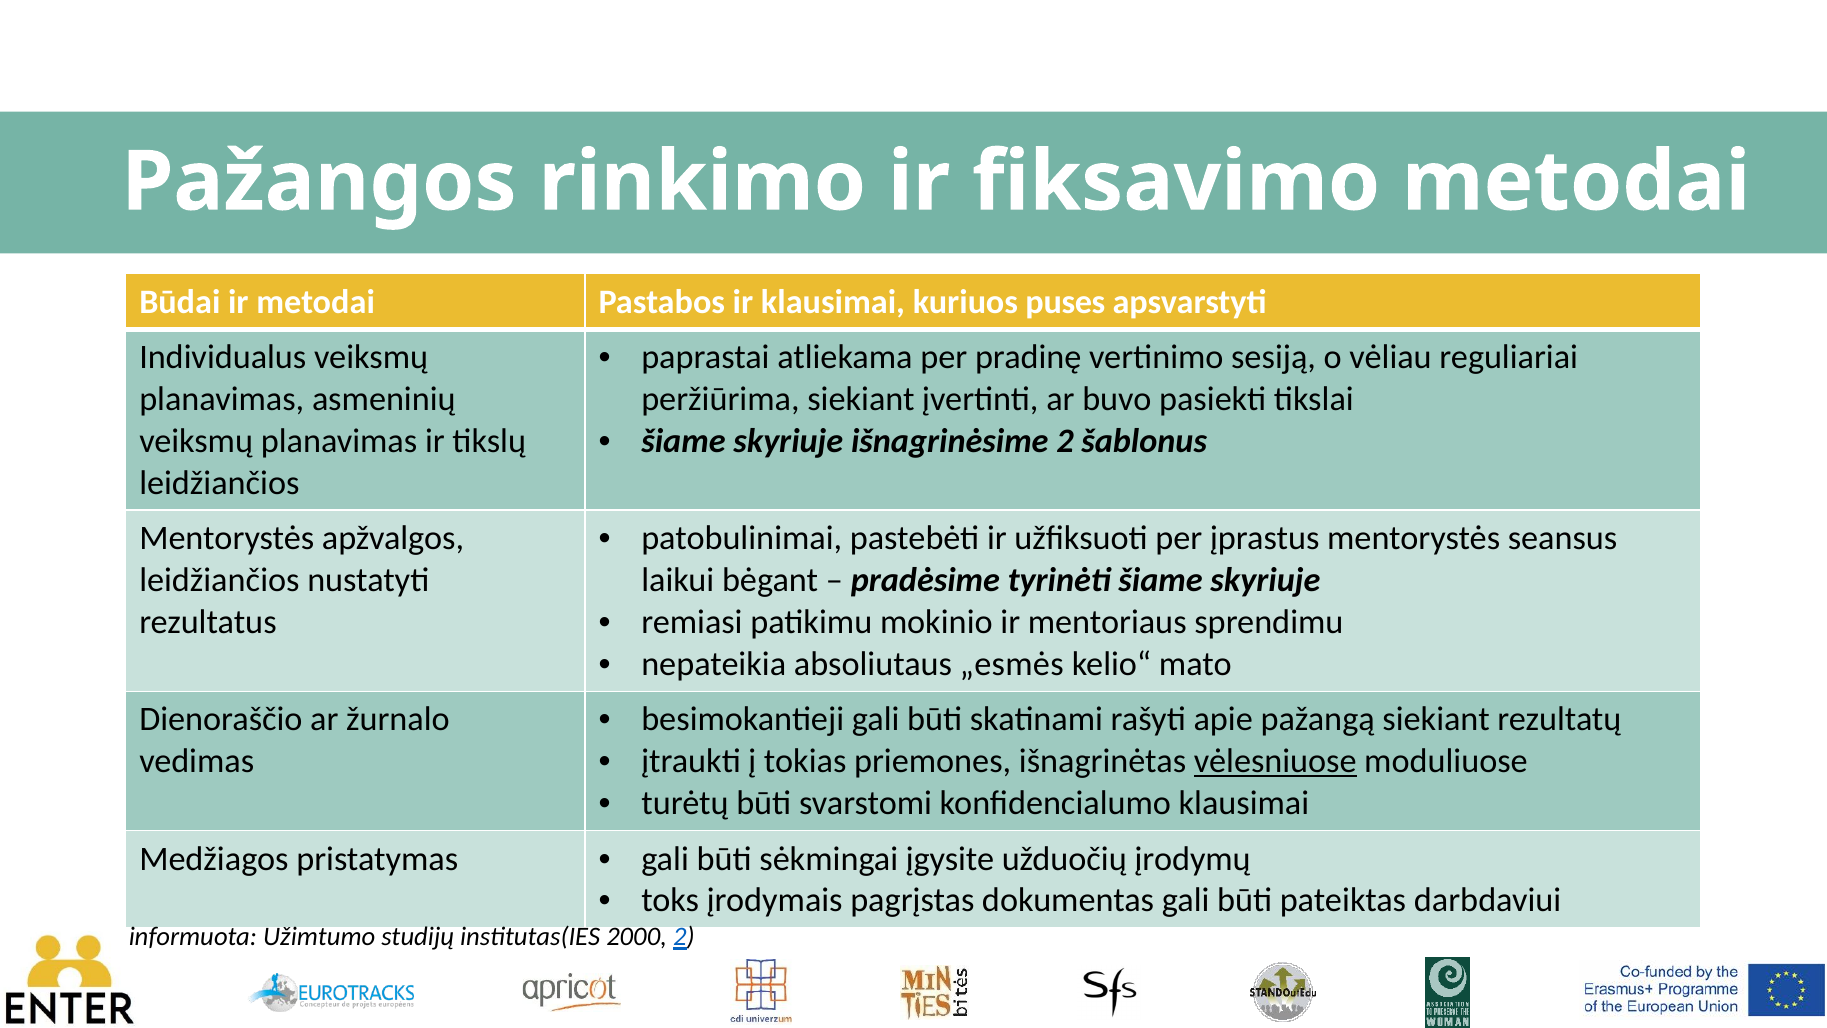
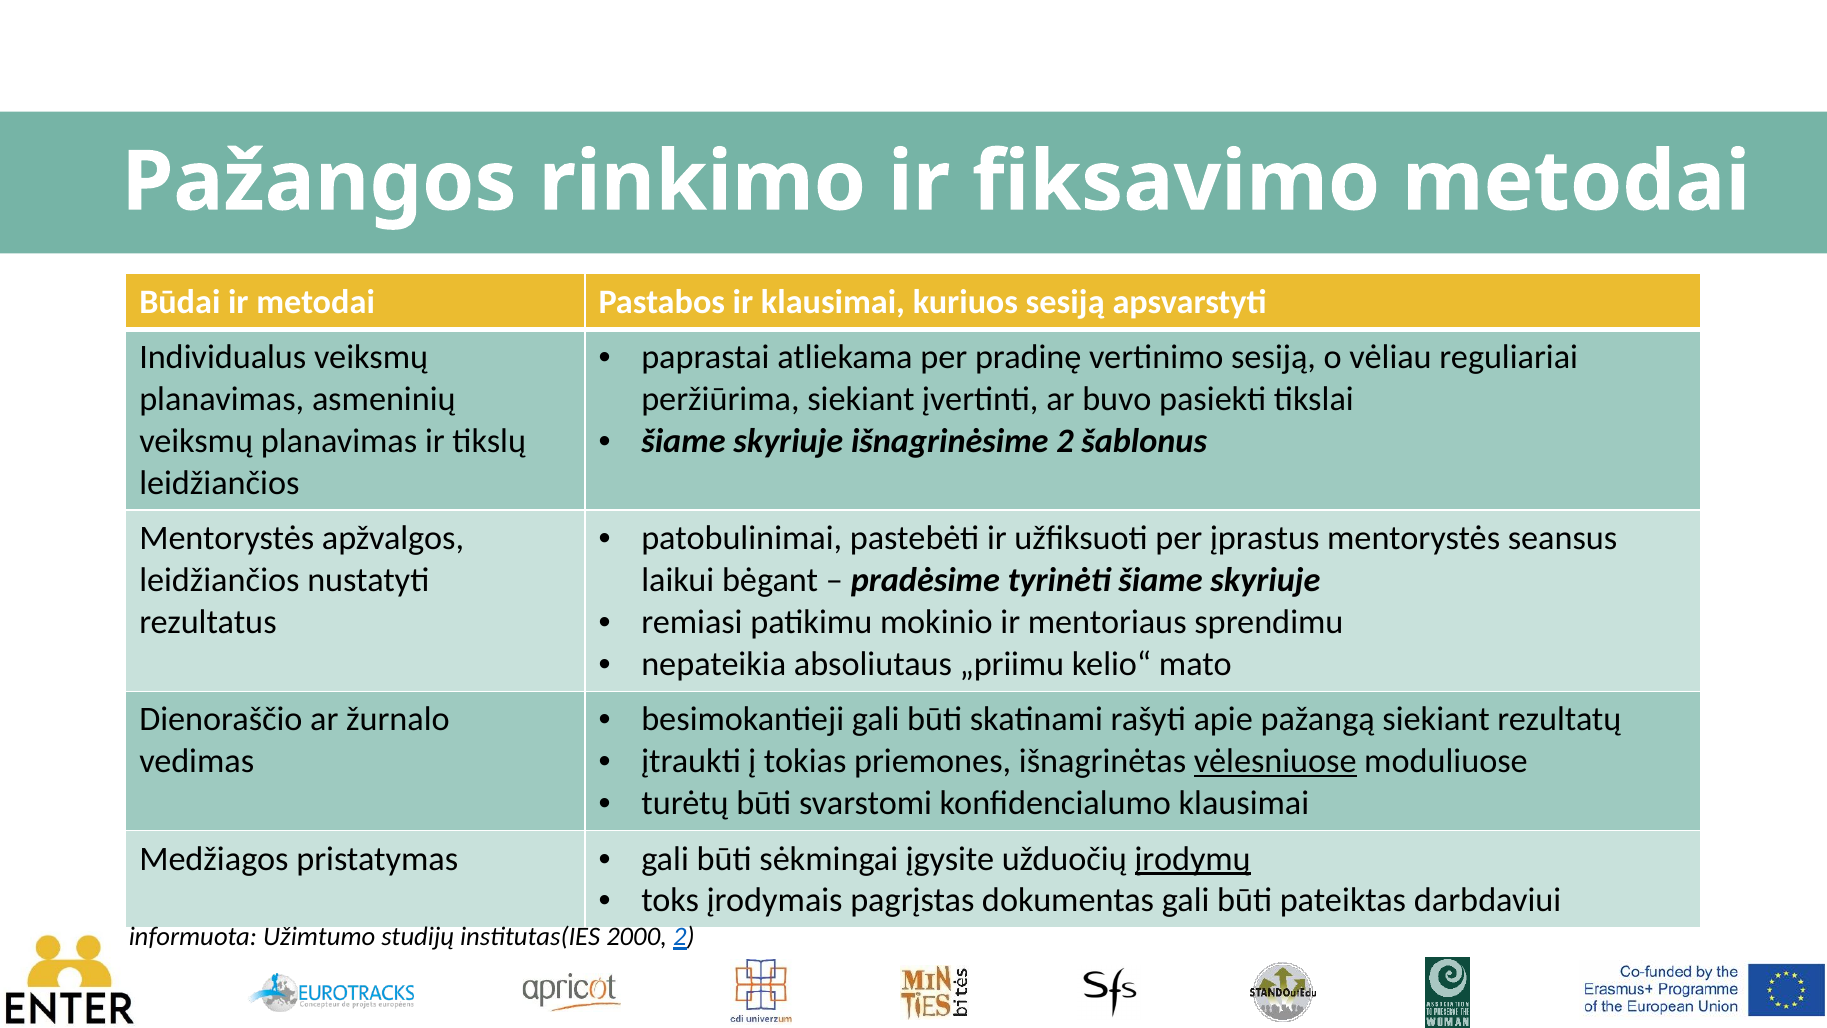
kuriuos puses: puses -> sesiją
„esmės: „esmės -> „priimu
įrodymų underline: none -> present
